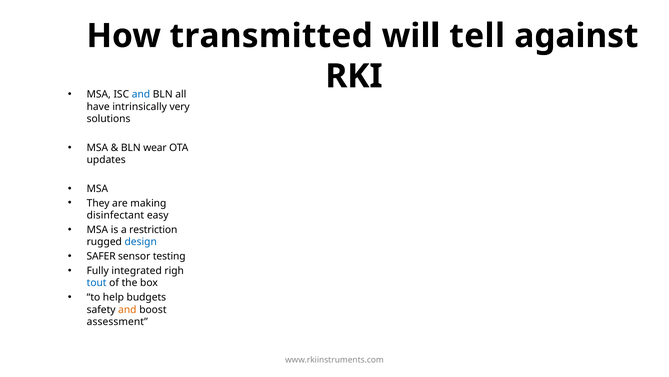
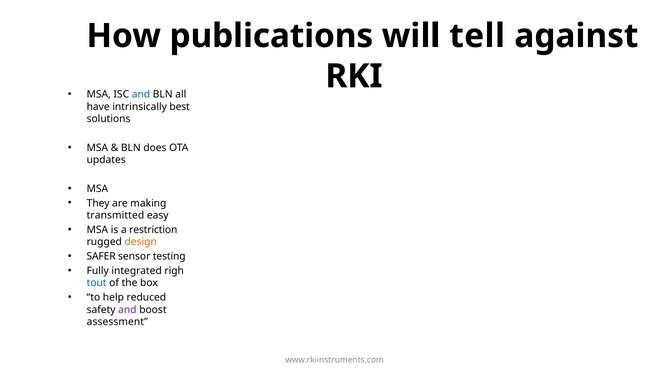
transmitted: transmitted -> publications
very: very -> best
wear: wear -> does
disinfectant: disinfectant -> transmitted
design colour: blue -> orange
budgets: budgets -> reduced
and at (127, 309) colour: orange -> purple
